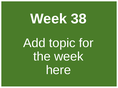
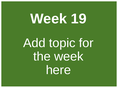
38: 38 -> 19
